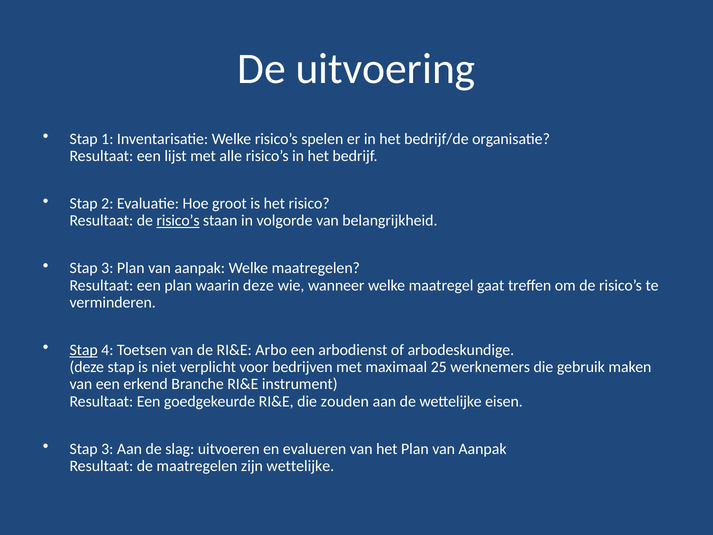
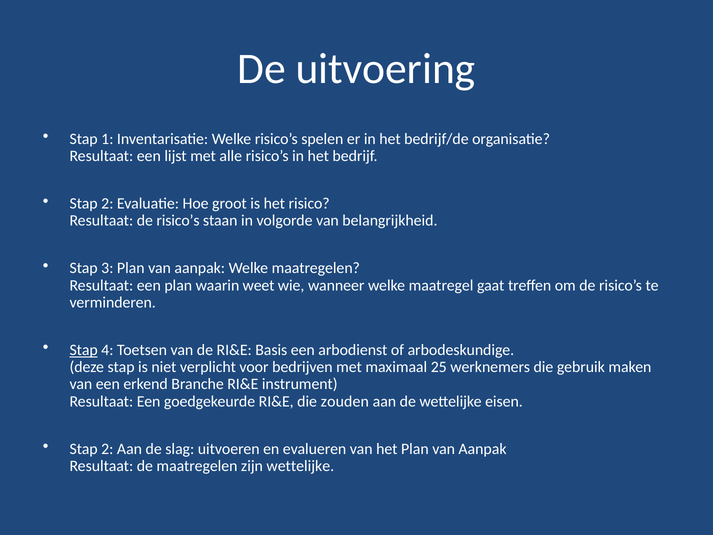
risico’s at (178, 221) underline: present -> none
waarin deze: deze -> weet
Arbo: Arbo -> Basis
3 at (107, 449): 3 -> 2
